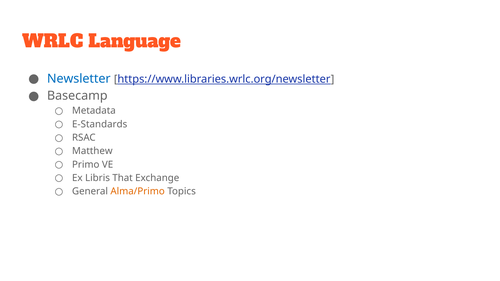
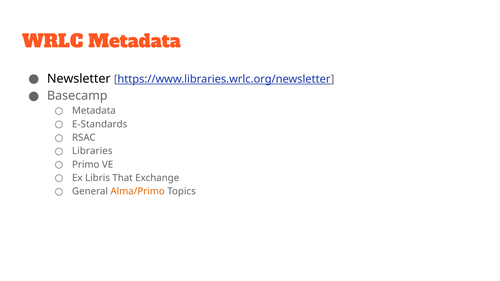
WRLC Language: Language -> Metadata
Newsletter colour: blue -> black
Matthew: Matthew -> Libraries
